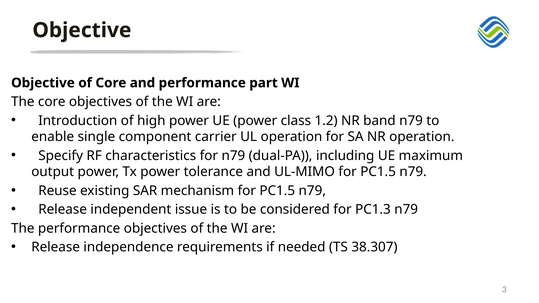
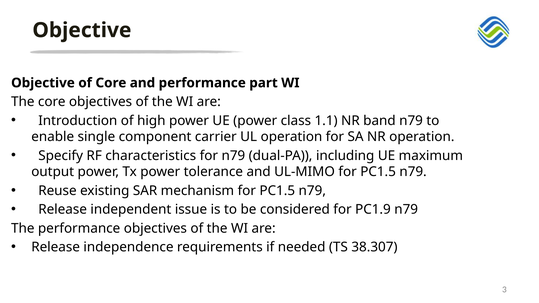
1.2: 1.2 -> 1.1
PC1.3: PC1.3 -> PC1.9
